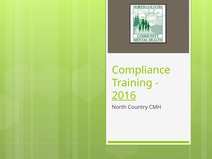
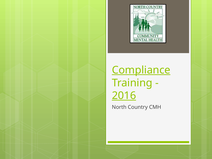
Compliance underline: none -> present
